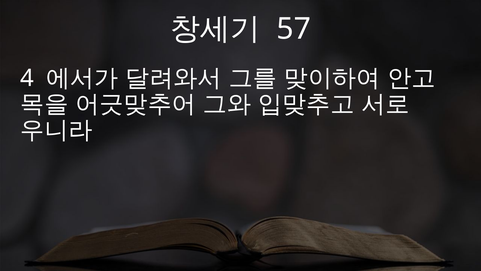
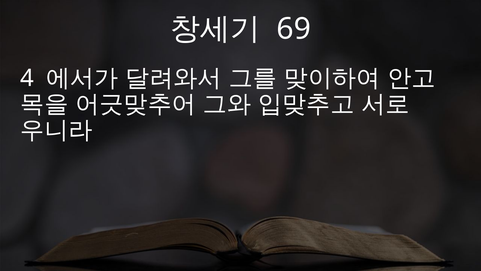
57: 57 -> 69
